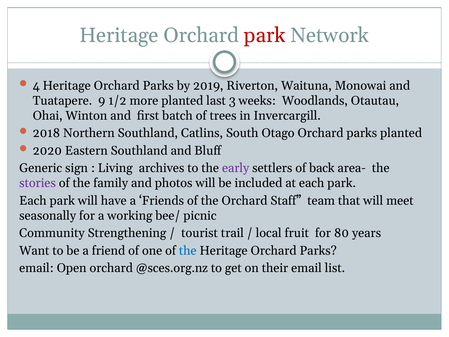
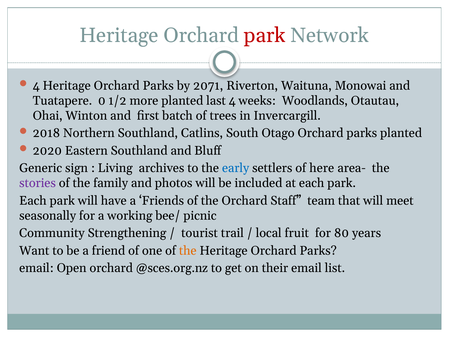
2019: 2019 -> 2071
9: 9 -> 0
last 3: 3 -> 4
early colour: purple -> blue
back: back -> here
the at (188, 250) colour: blue -> orange
